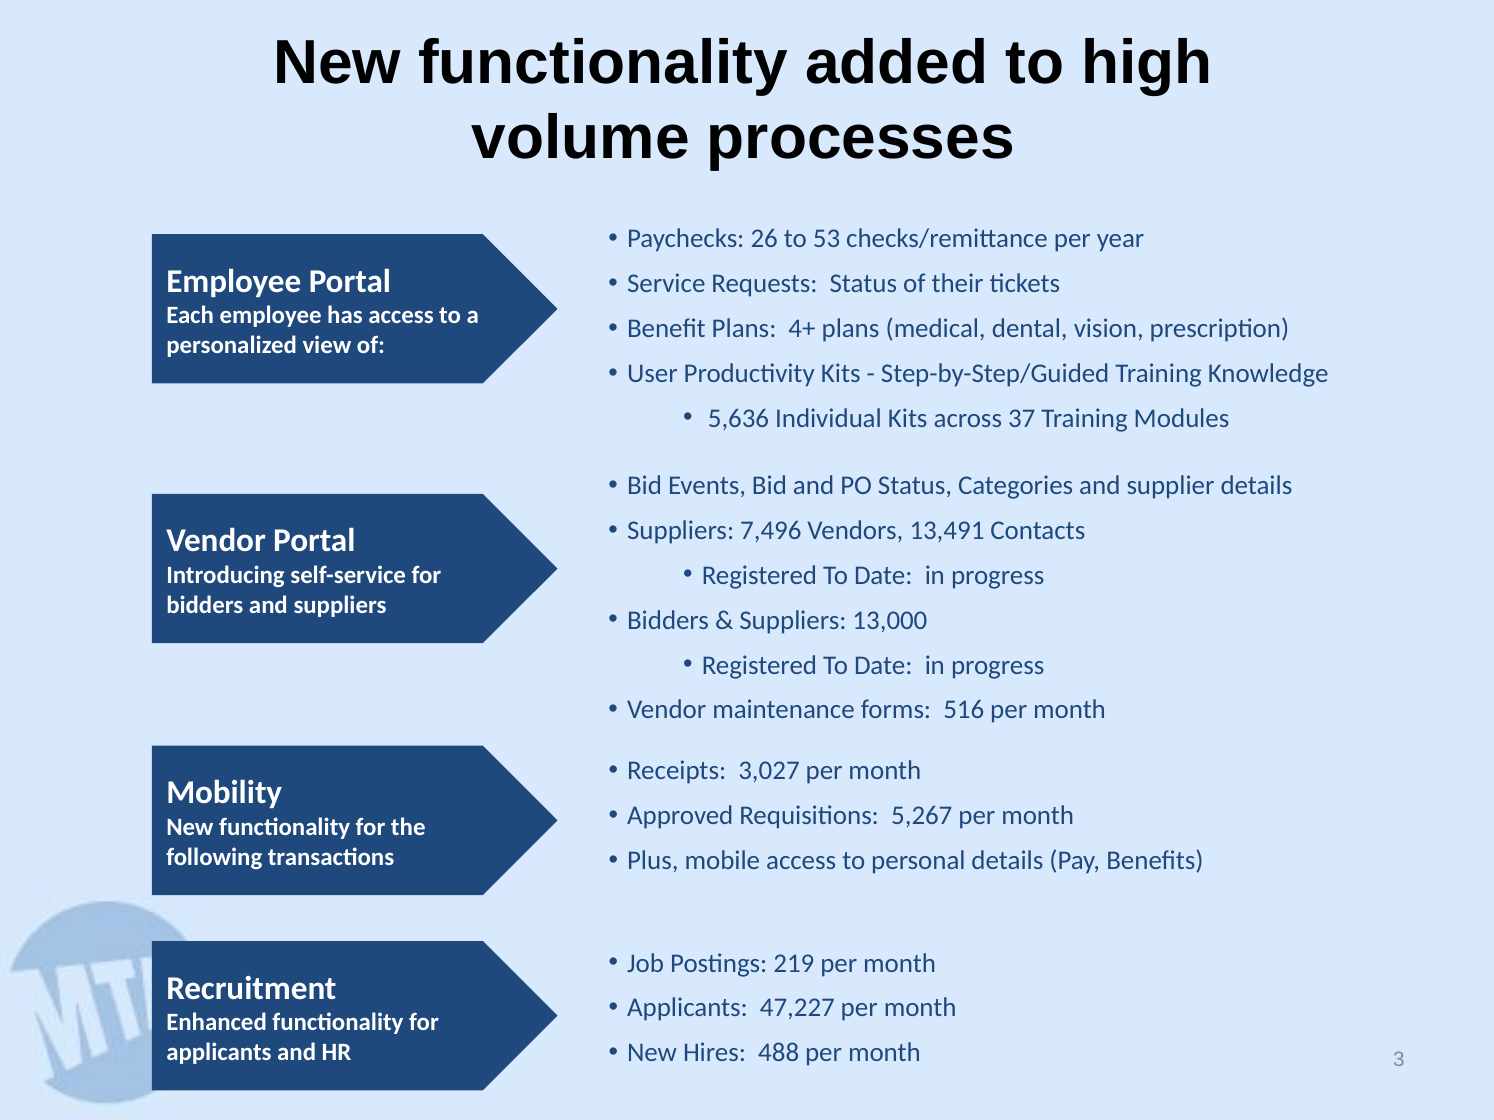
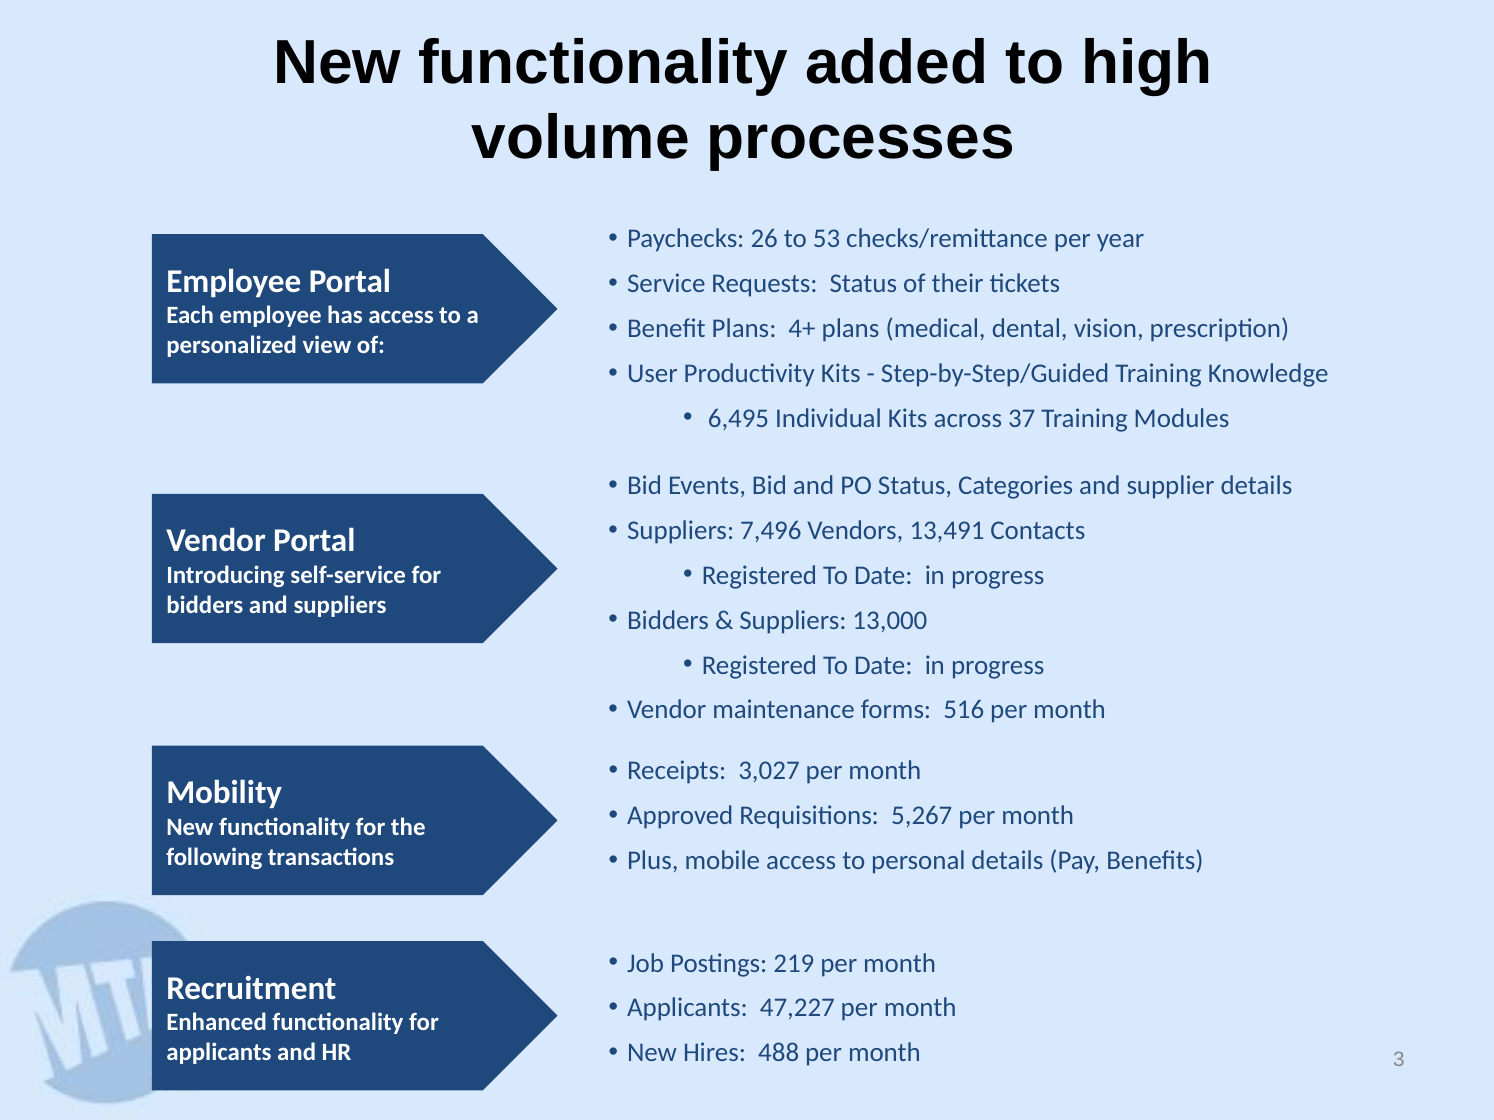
5,636: 5,636 -> 6,495
